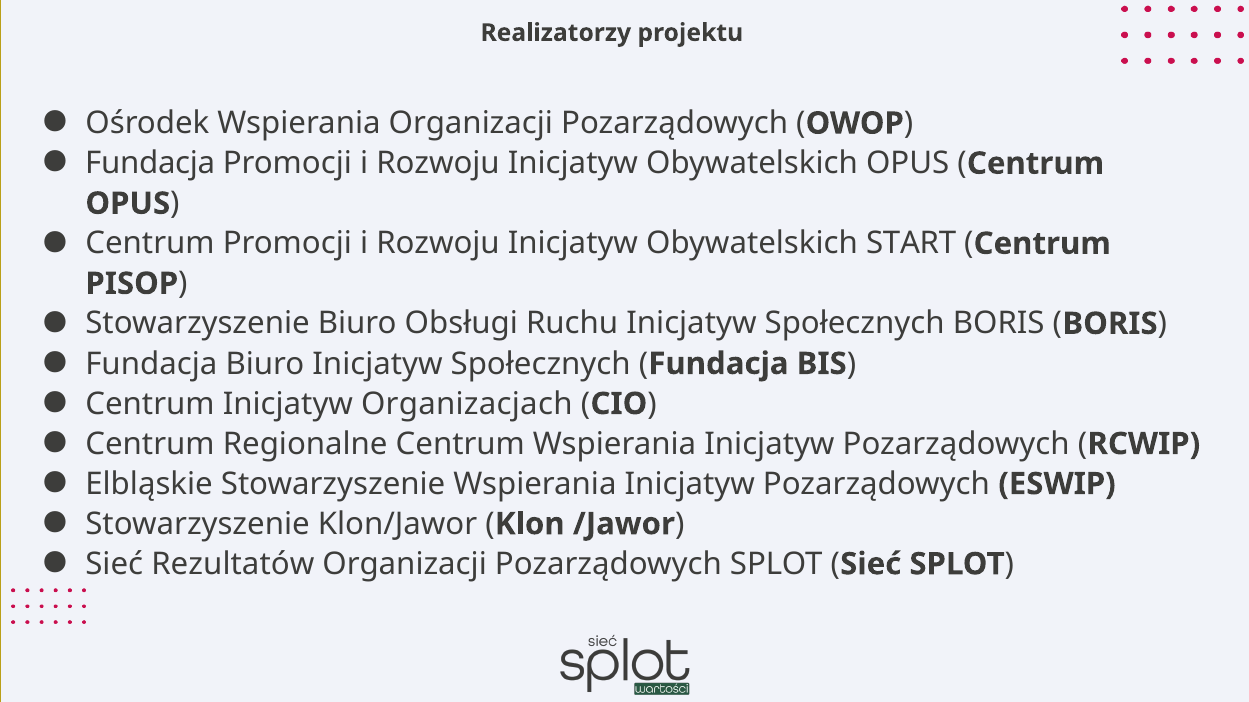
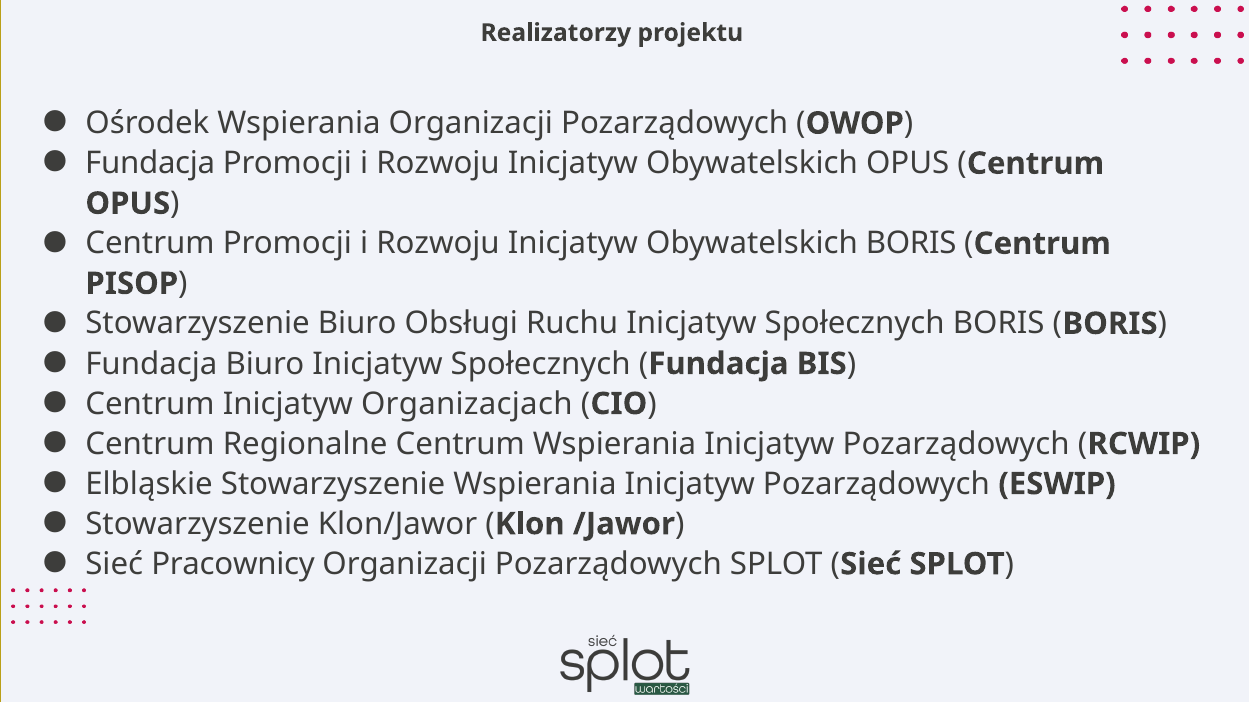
Obywatelskich START: START -> BORIS
Rezultatów: Rezultatów -> Pracownicy
